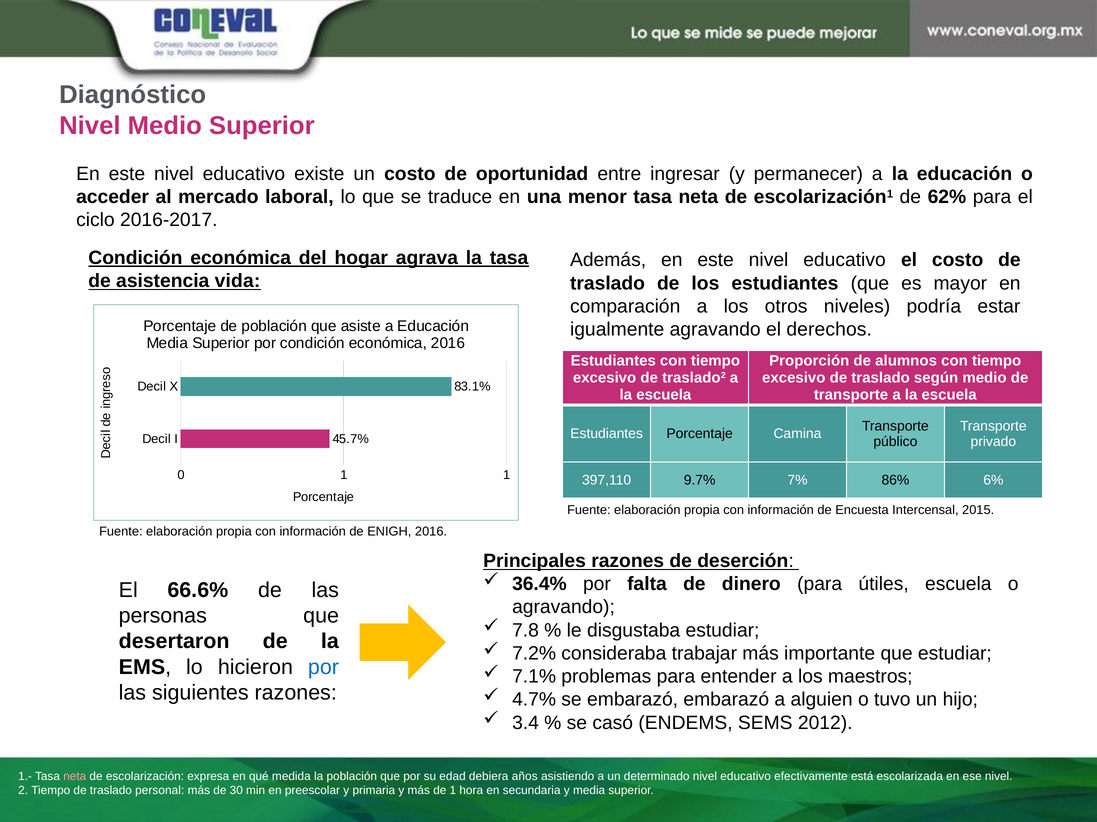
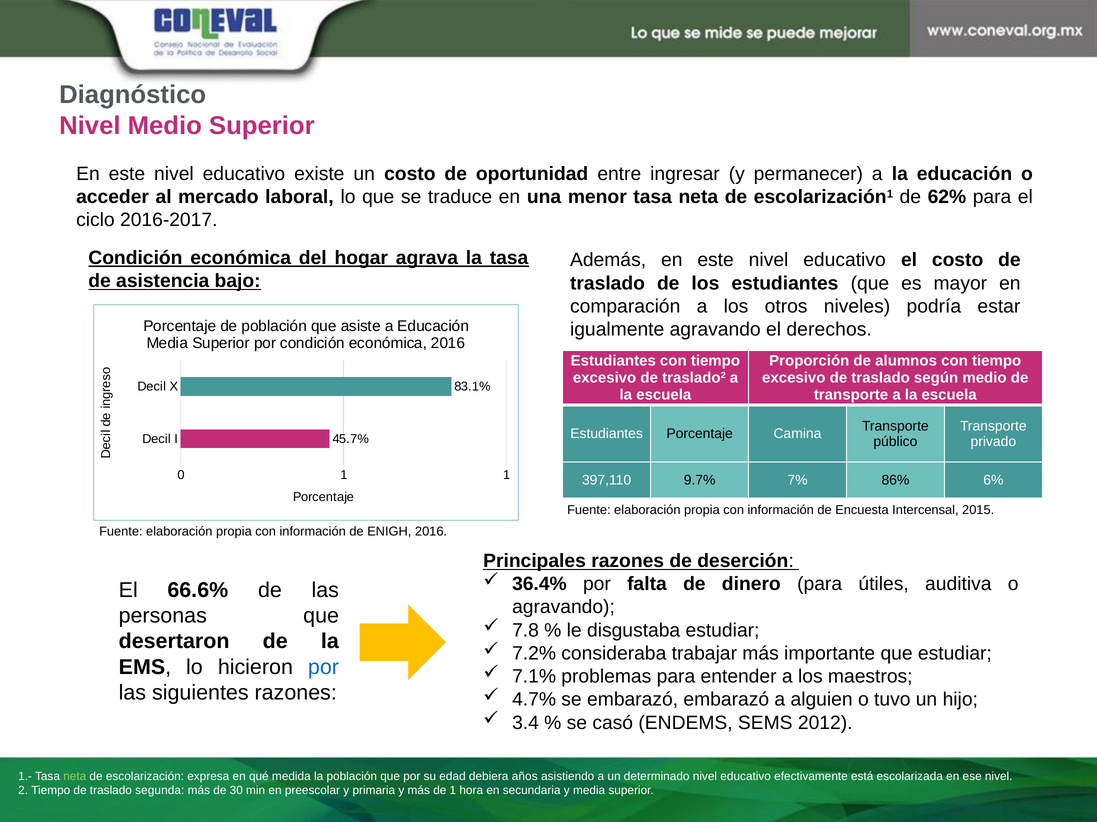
vida: vida -> bajo
útiles escuela: escuela -> auditiva
neta at (75, 777) colour: pink -> light green
personal: personal -> segunda
